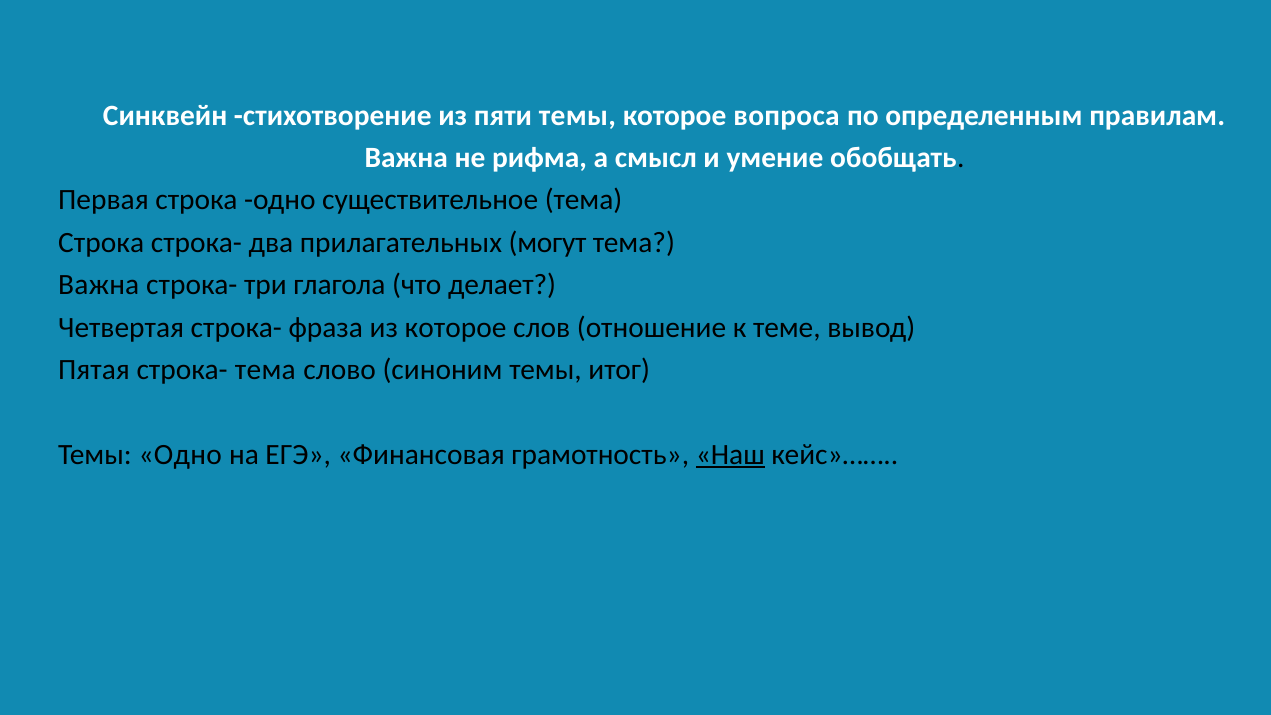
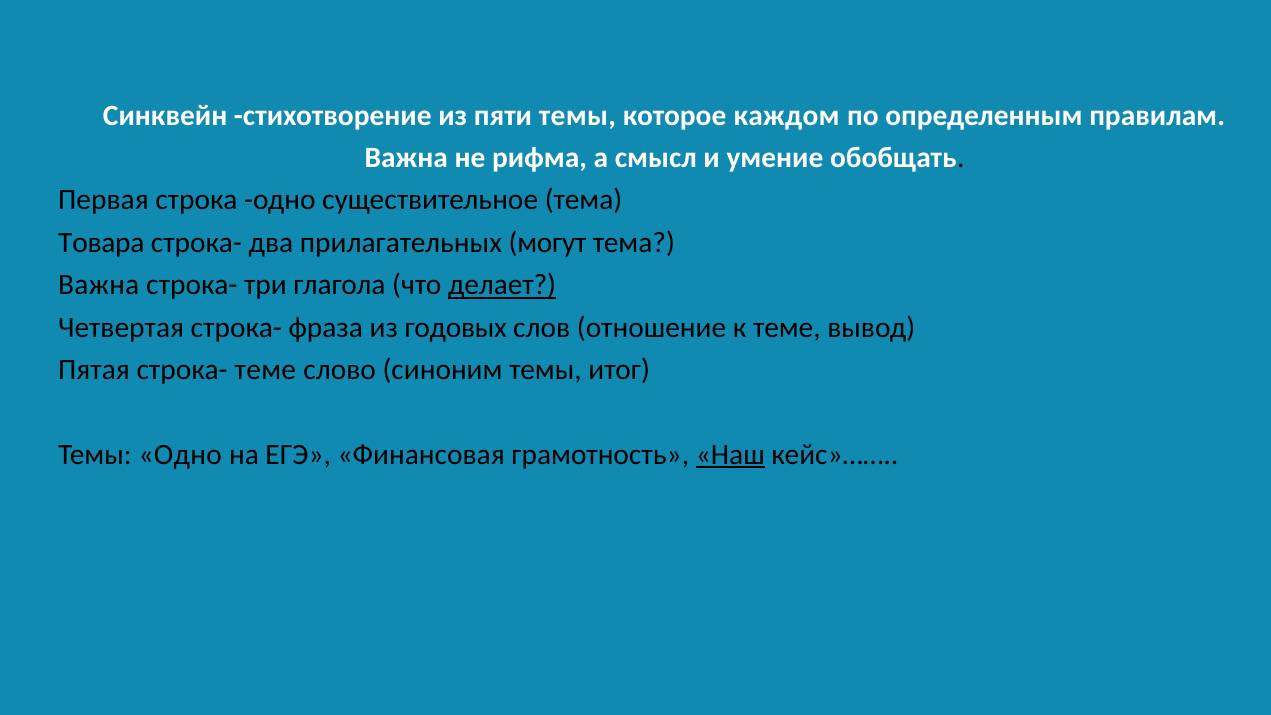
вопроса: вопроса -> каждом
Строка at (101, 243): Строка -> Товара
делает underline: none -> present
из которое: которое -> годовых
строка- тема: тема -> теме
